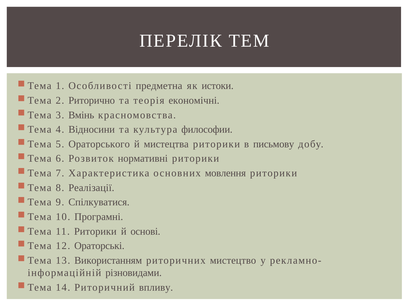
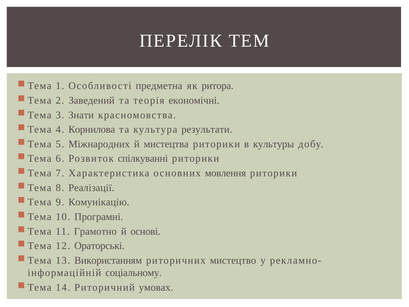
истоки: истоки -> ритора
Риторично: Риторично -> Заведений
Вмінь: Вмінь -> Знати
Відносини: Відносини -> Корнилова
философии: философии -> результати
Ораторського: Ораторського -> Міжнародних
письмову: письмову -> культуры
нормативні: нормативні -> спілкуванні
Спілкуватися: Спілкуватися -> Комунікацію
11 Риторики: Риторики -> Грамотно
різновидами: різновидами -> соціальному
впливу: впливу -> умовах
